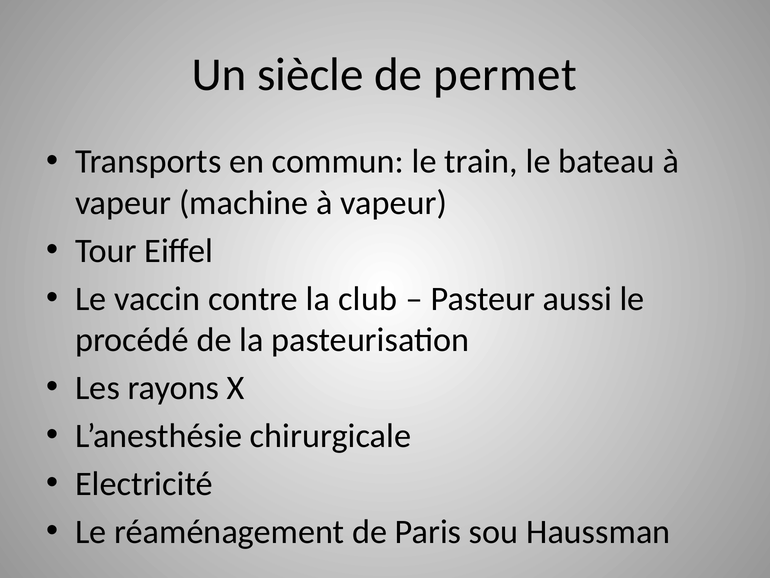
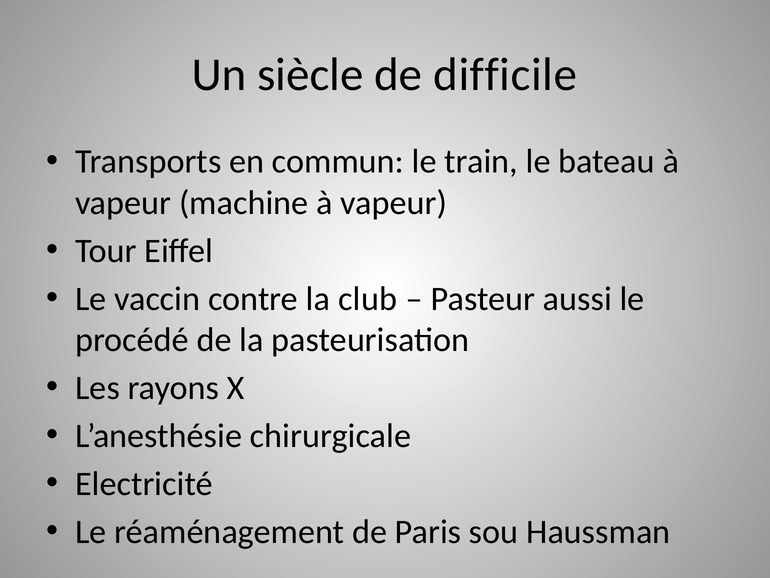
permet: permet -> difficile
